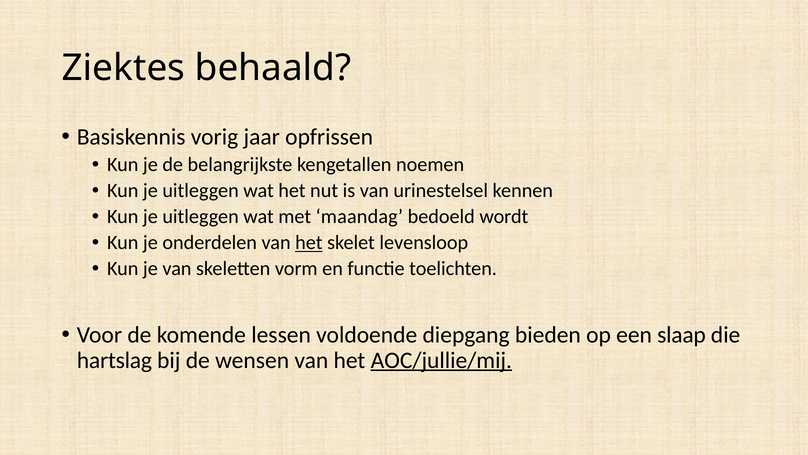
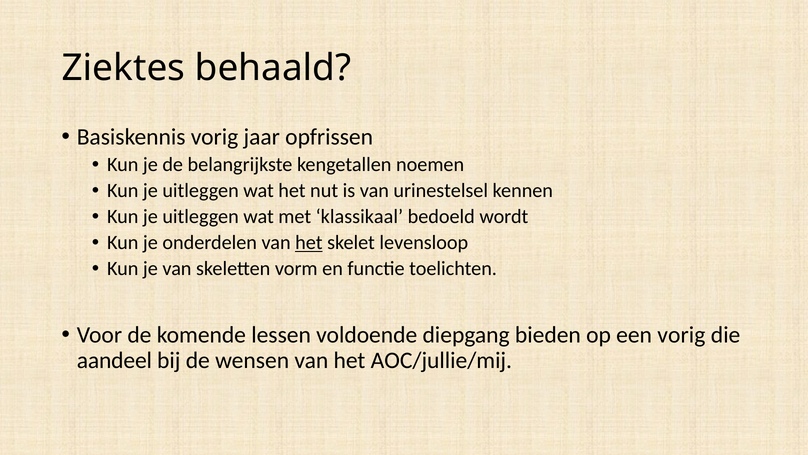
maandag: maandag -> klassikaal
een slaap: slaap -> vorig
hartslag: hartslag -> aandeel
AOC/jullie/mij underline: present -> none
